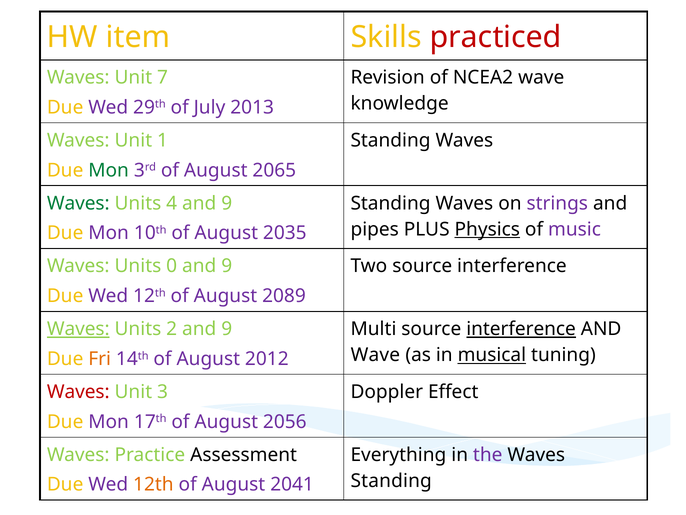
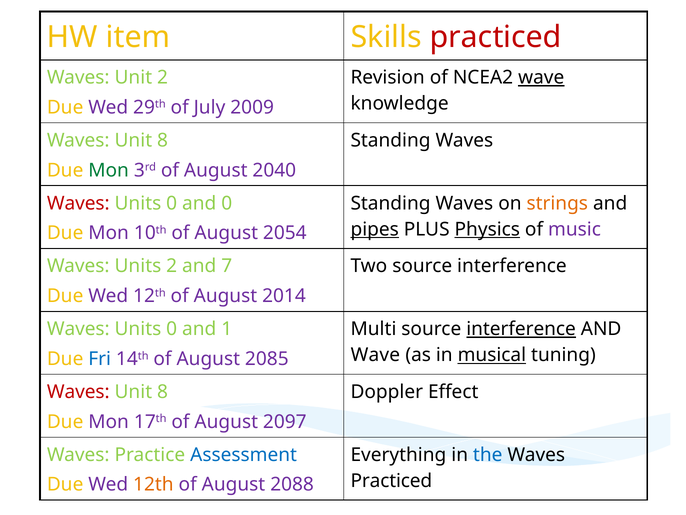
Unit 7: 7 -> 2
wave at (541, 77) underline: none -> present
2013: 2013 -> 2009
1 at (163, 140): 1 -> 8
2065: 2065 -> 2040
Waves at (78, 203) colour: green -> red
4 at (172, 203): 4 -> 0
9 at (227, 203): 9 -> 0
strings colour: purple -> orange
pipes underline: none -> present
2035: 2035 -> 2054
Units 0: 0 -> 2
9 at (227, 266): 9 -> 7
2089: 2089 -> 2014
Waves at (78, 329) underline: present -> none
2 at (172, 329): 2 -> 0
9 at (227, 329): 9 -> 1
Fri colour: orange -> blue
2012: 2012 -> 2085
3 at (163, 392): 3 -> 8
2056: 2056 -> 2097
Assessment colour: black -> blue
the colour: purple -> blue
Standing at (391, 480): Standing -> Practiced
2041: 2041 -> 2088
